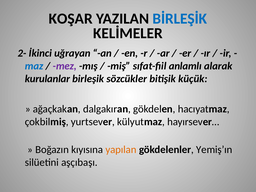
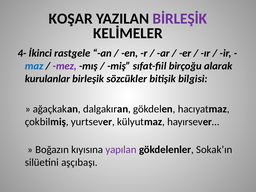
BİRLEŞİK colour: blue -> purple
2-: 2- -> 4-
uğrayan: uğrayan -> rastgele
anlamlı: anlamlı -> birçoğu
küçük: küçük -> bilgisi
yapılan colour: orange -> purple
Yemiş’ın: Yemiş’ın -> Sokak’ın
